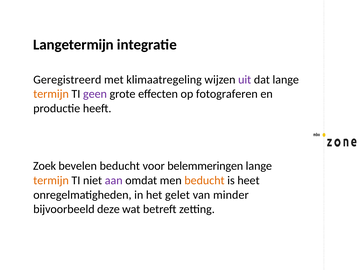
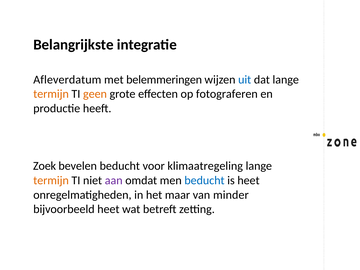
Langetermijn: Langetermijn -> Belangrijkste
Geregistreerd: Geregistreerd -> Afleverdatum
klimaatregeling: klimaatregeling -> belemmeringen
uit colour: purple -> blue
geen colour: purple -> orange
belemmeringen: belemmeringen -> klimaatregeling
beducht at (204, 180) colour: orange -> blue
gelet: gelet -> maar
bijvoorbeeld deze: deze -> heet
